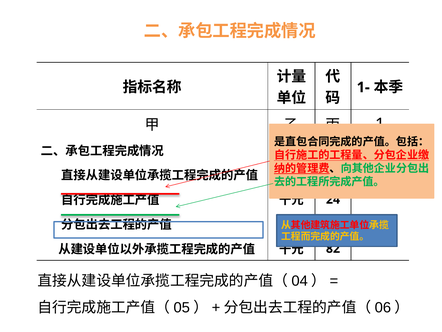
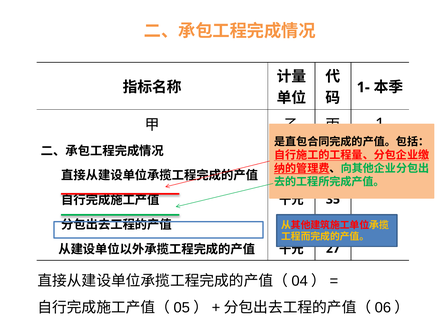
24: 24 -> 35
82: 82 -> 27
